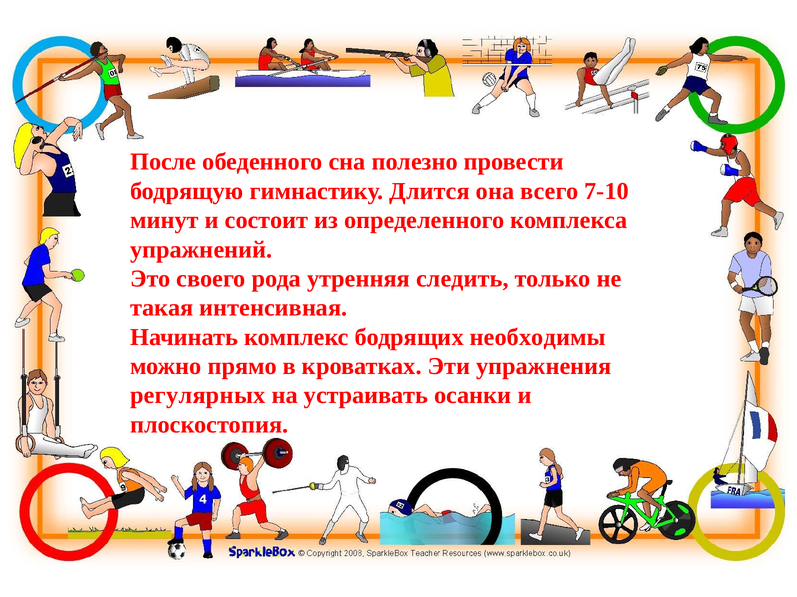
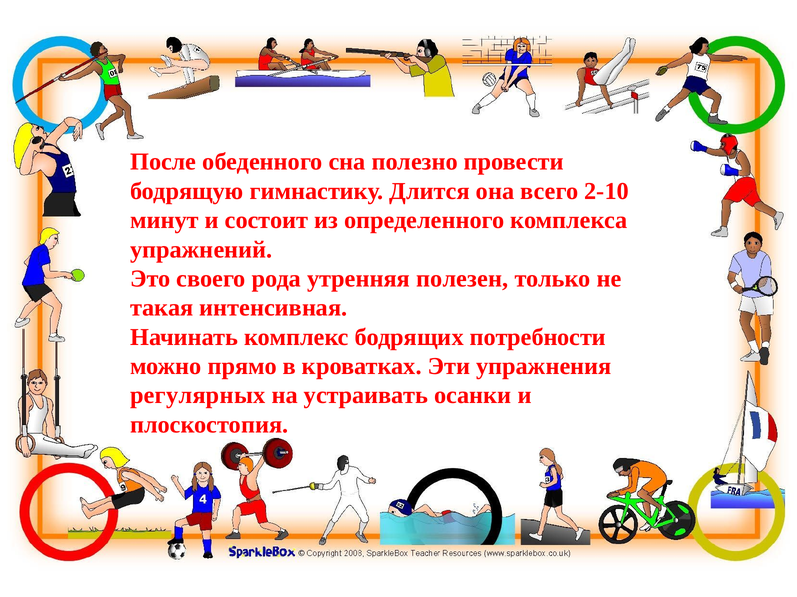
7-10: 7-10 -> 2-10
следить: следить -> полезен
необходимы: необходимы -> потребности
